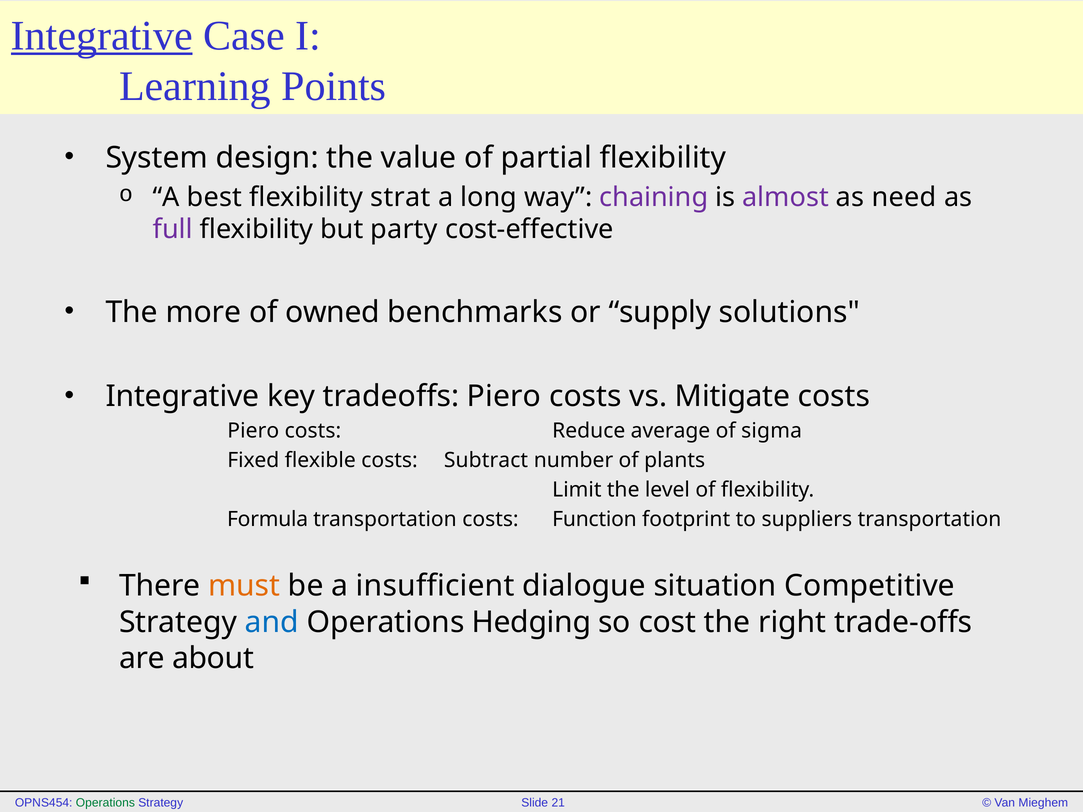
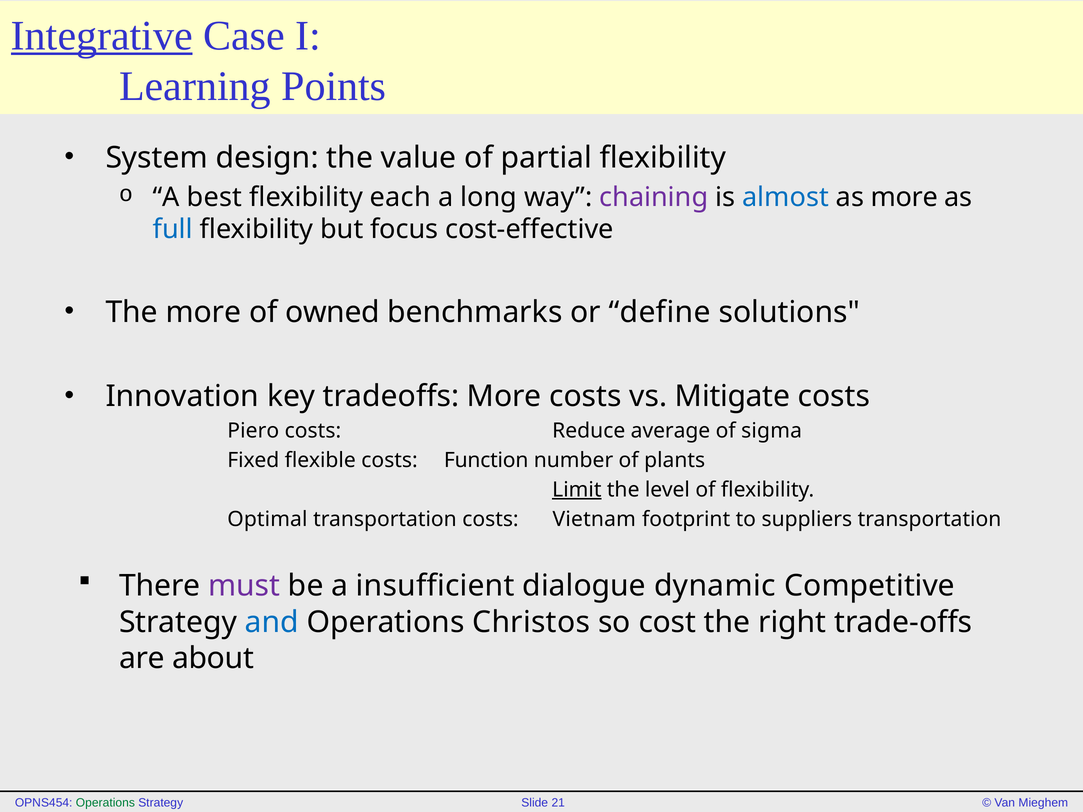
strat: strat -> each
almost colour: purple -> blue
as need: need -> more
full colour: purple -> blue
party: party -> focus
supply: supply -> define
Integrative at (182, 397): Integrative -> Innovation
tradeoffs Piero: Piero -> More
Subtract: Subtract -> Function
Limit underline: none -> present
Formula: Formula -> Optimal
Function: Function -> Vietnam
must colour: orange -> purple
situation: situation -> dynamic
Hedging: Hedging -> Christos
